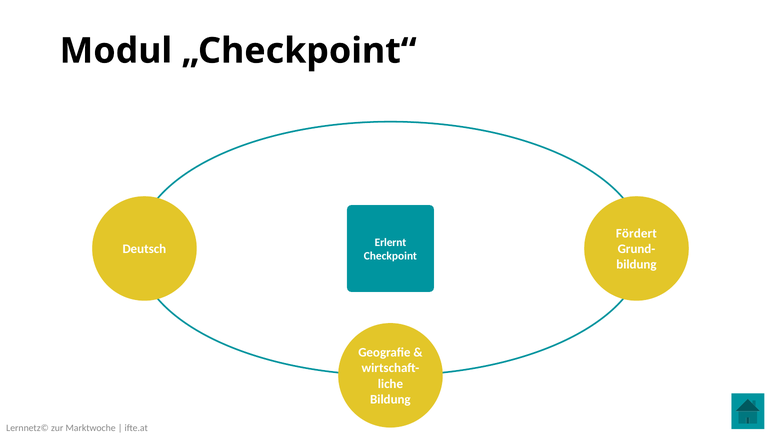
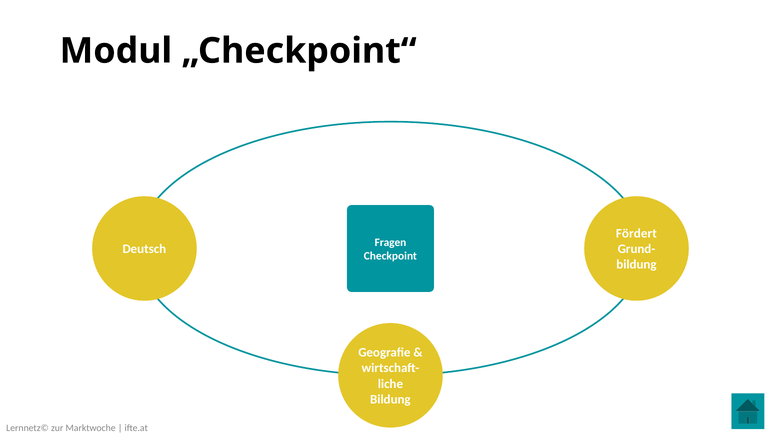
Erlernt: Erlernt -> Fragen
